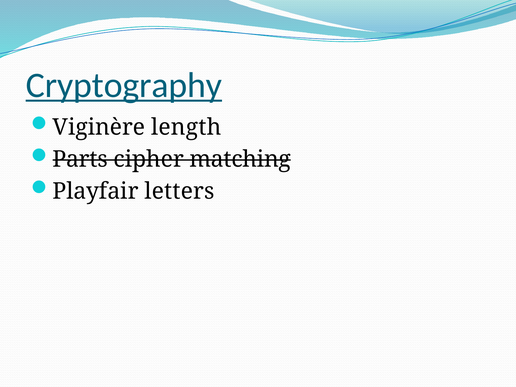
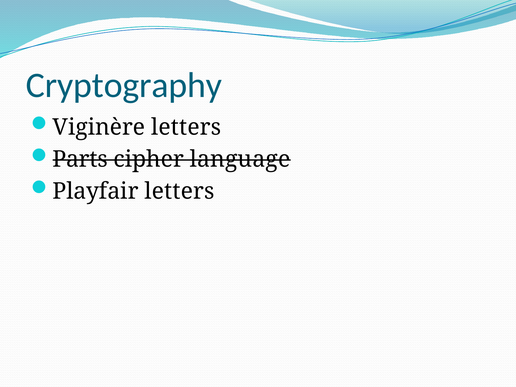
Cryptography underline: present -> none
Viginère length: length -> letters
matching: matching -> language
